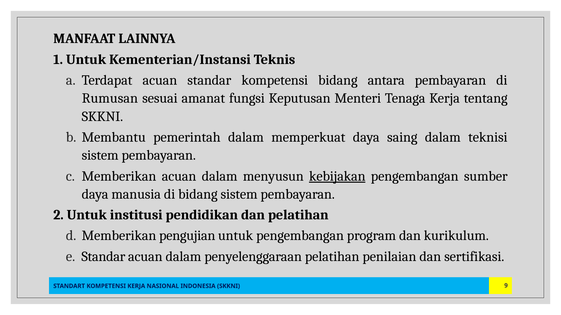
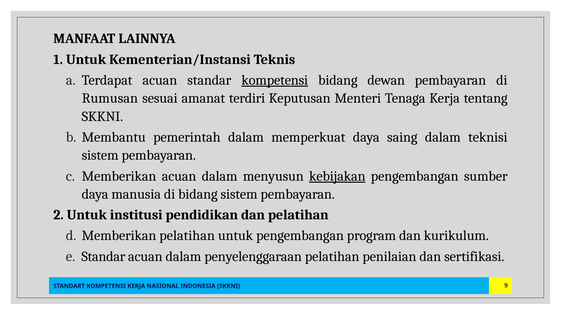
kompetensi at (275, 80) underline: none -> present
antara: antara -> dewan
fungsi: fungsi -> terdiri
Memberikan pengujian: pengujian -> pelatihan
